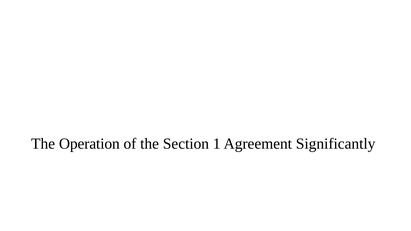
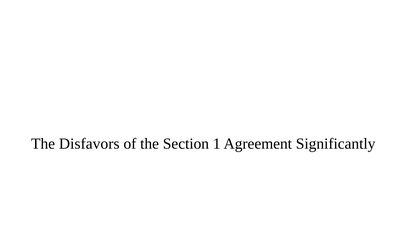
Operation: Operation -> Disfavors
